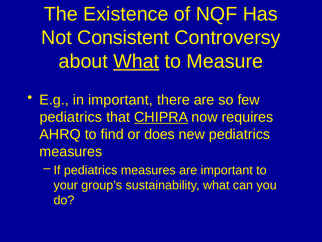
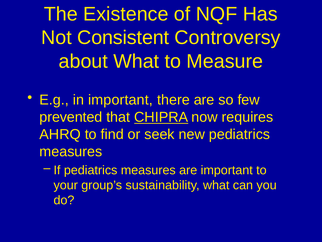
What at (136, 61) underline: present -> none
pediatrics at (71, 117): pediatrics -> prevented
does: does -> seek
